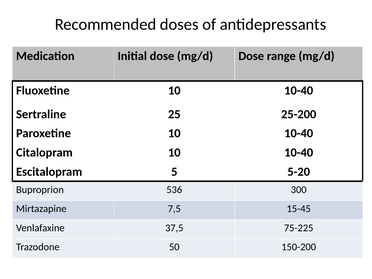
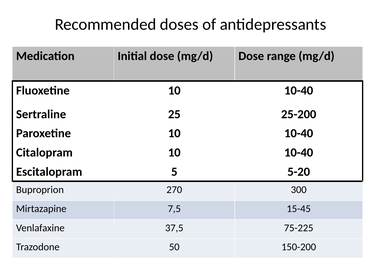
536: 536 -> 270
